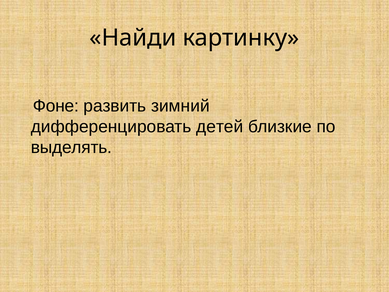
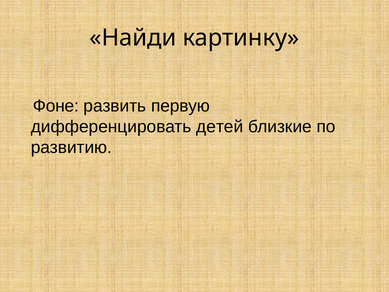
зимний: зимний -> первую
выделять: выделять -> развитию
